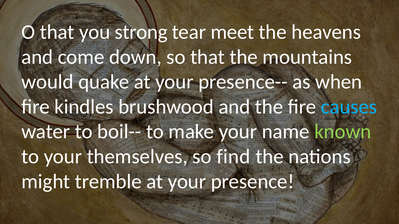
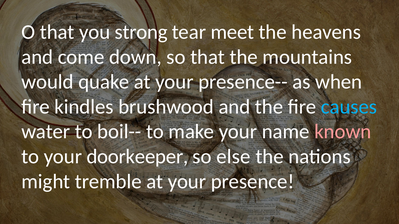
known colour: light green -> pink
themselves: themselves -> doorkeeper
find: find -> else
